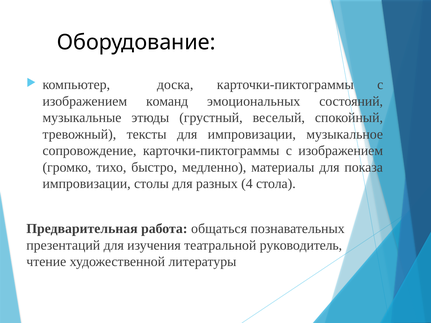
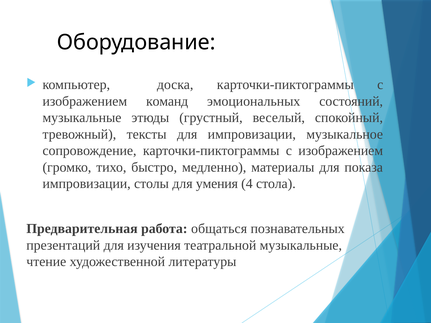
разных: разных -> умения
театральной руководитель: руководитель -> музыкальные
